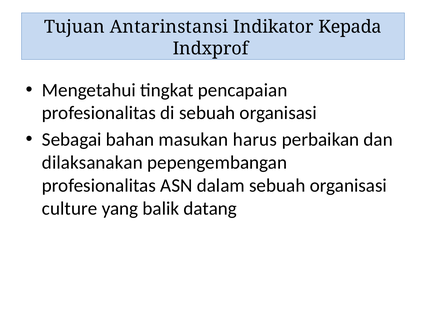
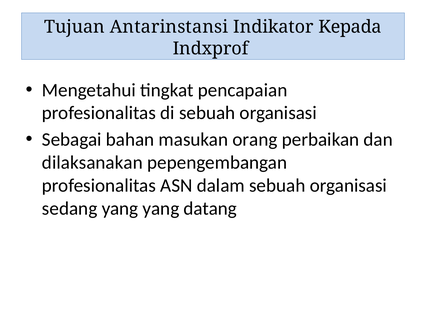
harus: harus -> orang
culture: culture -> sedang
yang balik: balik -> yang
